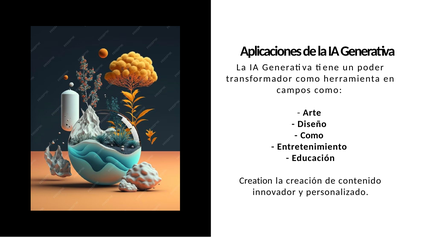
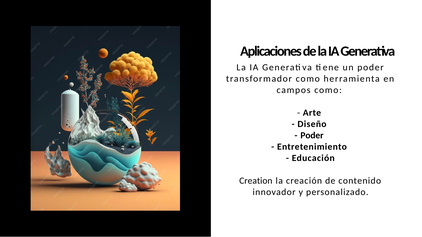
Como at (312, 136): Como -> Poder
